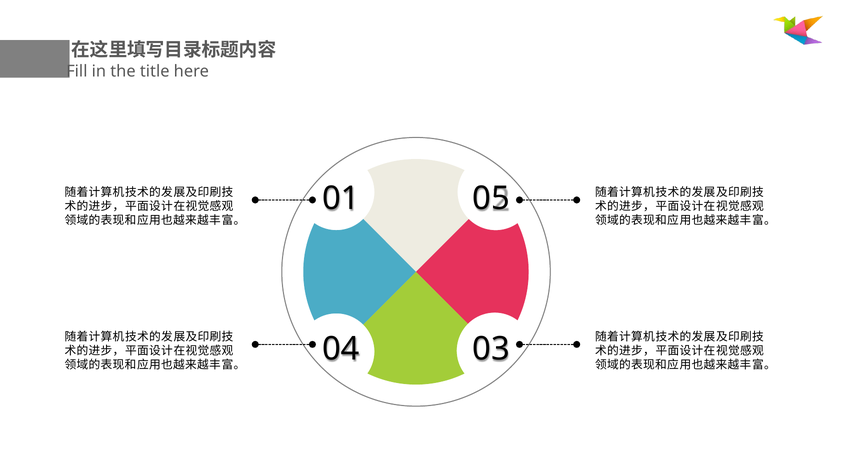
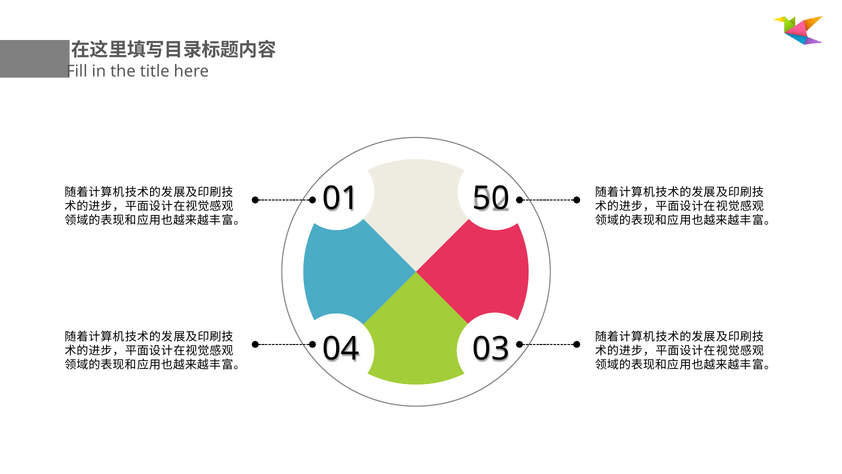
05: 05 -> 50
